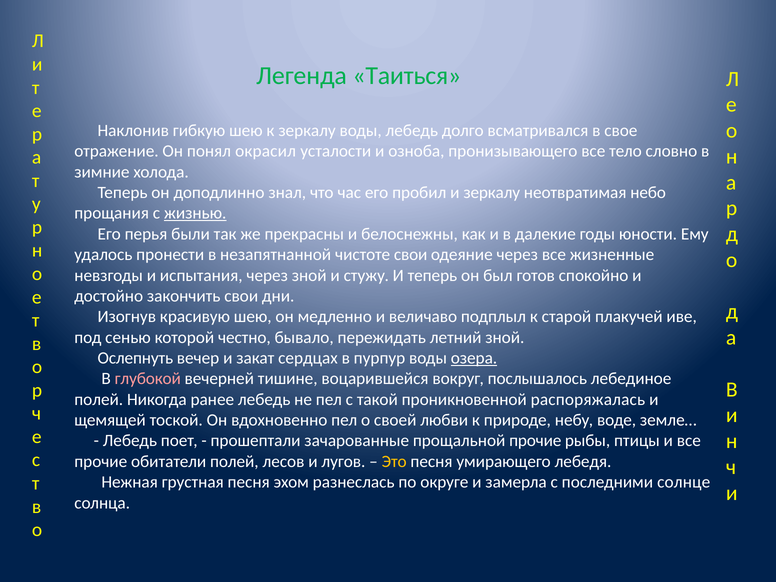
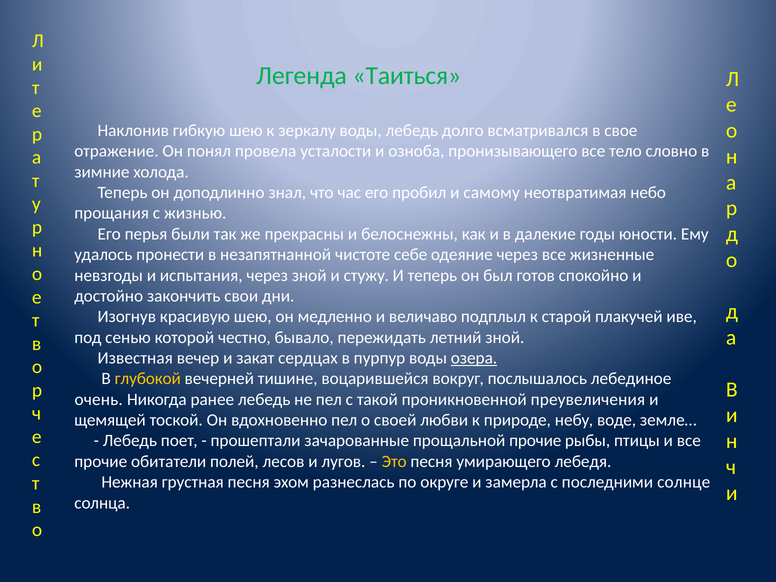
окрасил: окрасил -> провела
и зеркалу: зеркалу -> самому
жизнью underline: present -> none
чистоте свои: свои -> себе
Ослепнуть: Ослепнуть -> Известная
глубокой colour: pink -> yellow
полей at (99, 399): полей -> очень
распоряжалась: распоряжалась -> преувеличения
